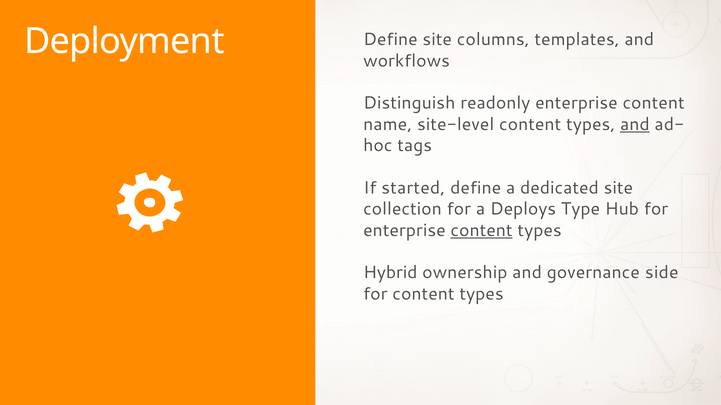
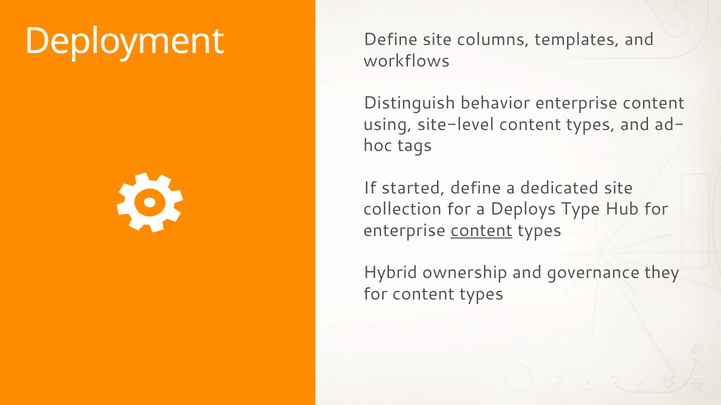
readonly: readonly -> behavior
name: name -> using
and at (635, 124) underline: present -> none
side: side -> they
